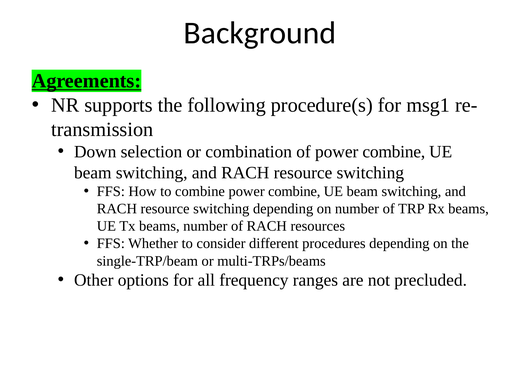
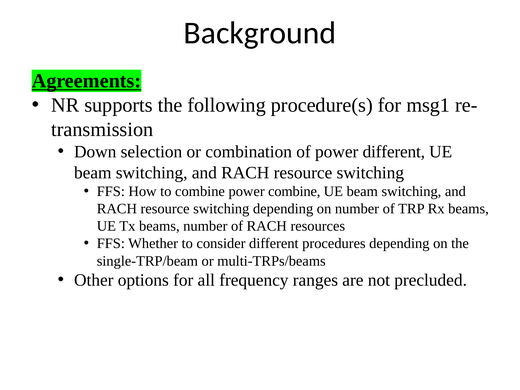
of power combine: combine -> different
